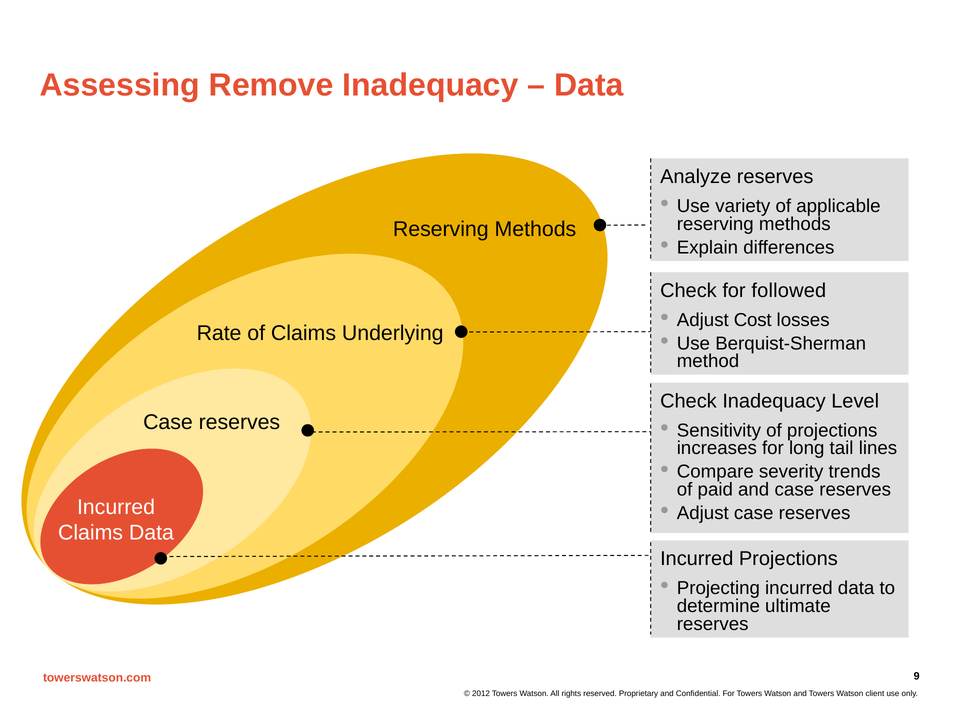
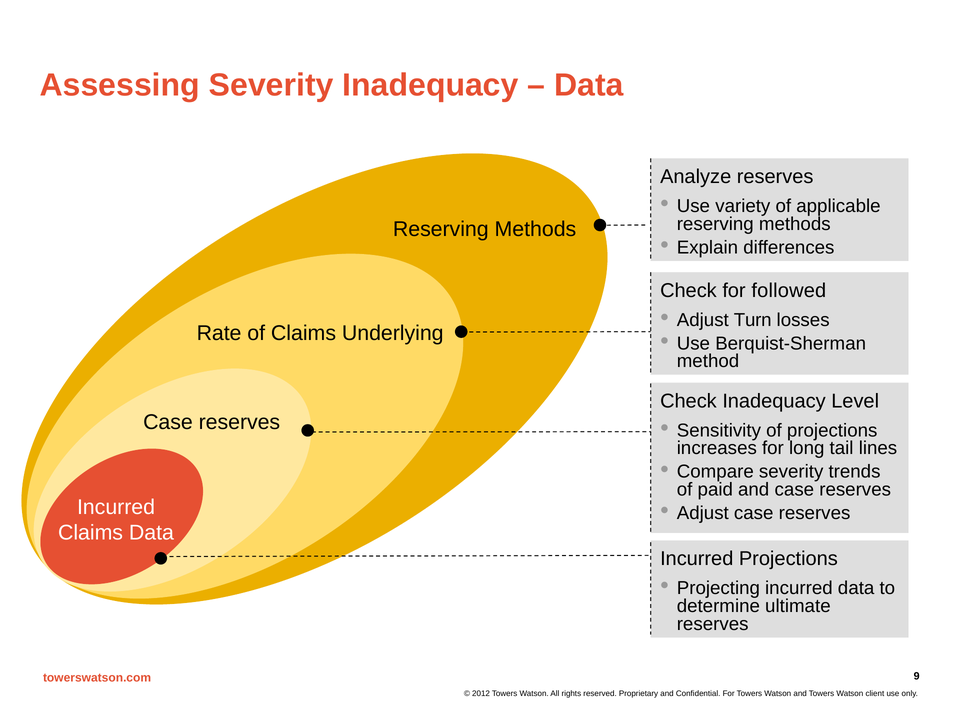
Assessing Remove: Remove -> Severity
Cost: Cost -> Turn
